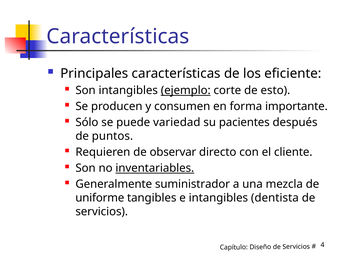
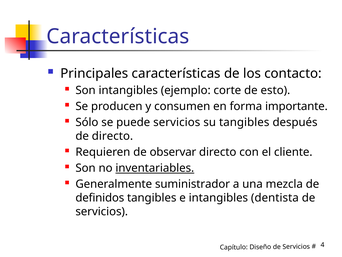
eficiente: eficiente -> contacto
ejemplo underline: present -> none
puede variedad: variedad -> servicios
su pacientes: pacientes -> tangibles
de puntos: puntos -> directo
uniforme: uniforme -> definidos
